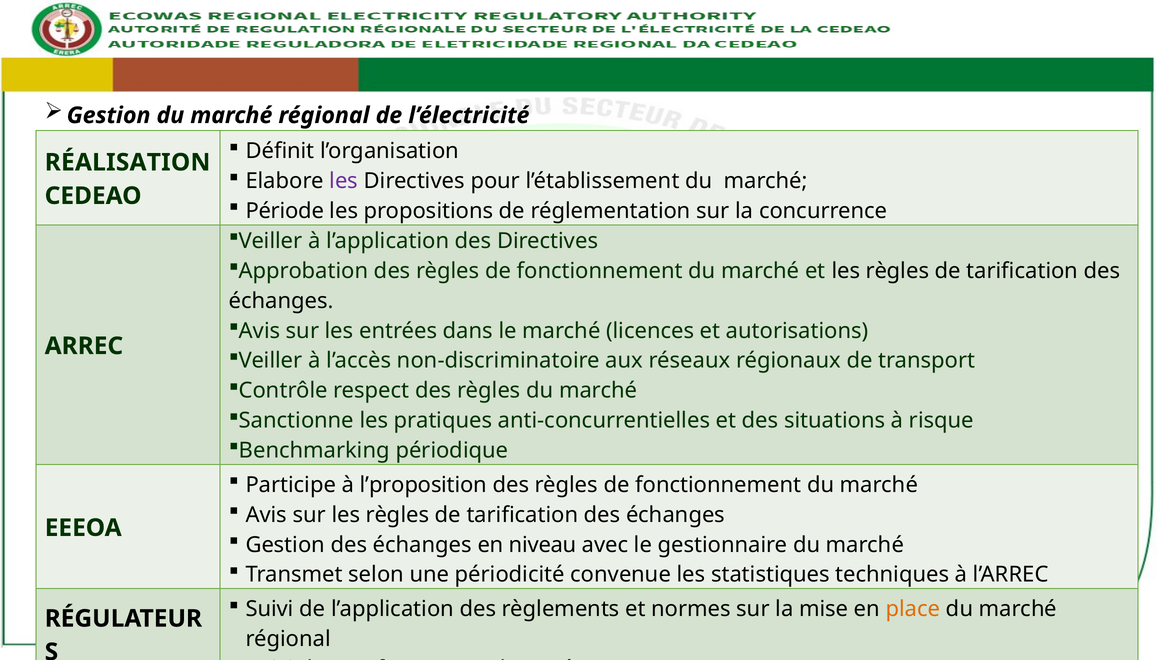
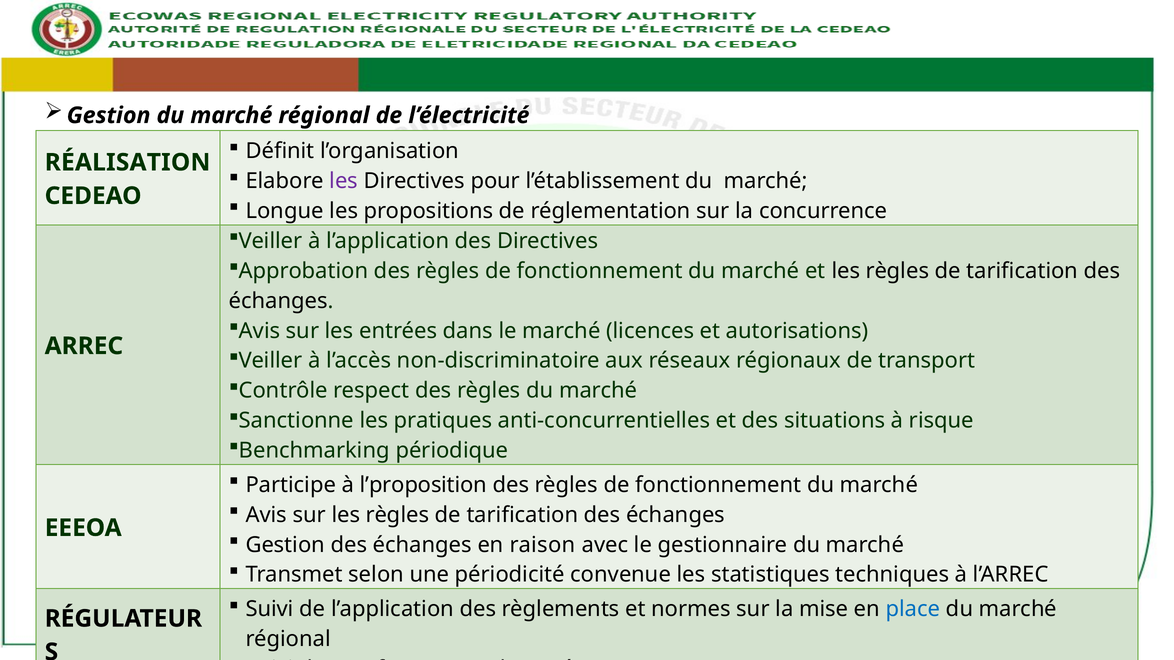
Période: Période -> Longue
niveau: niveau -> raison
place colour: orange -> blue
